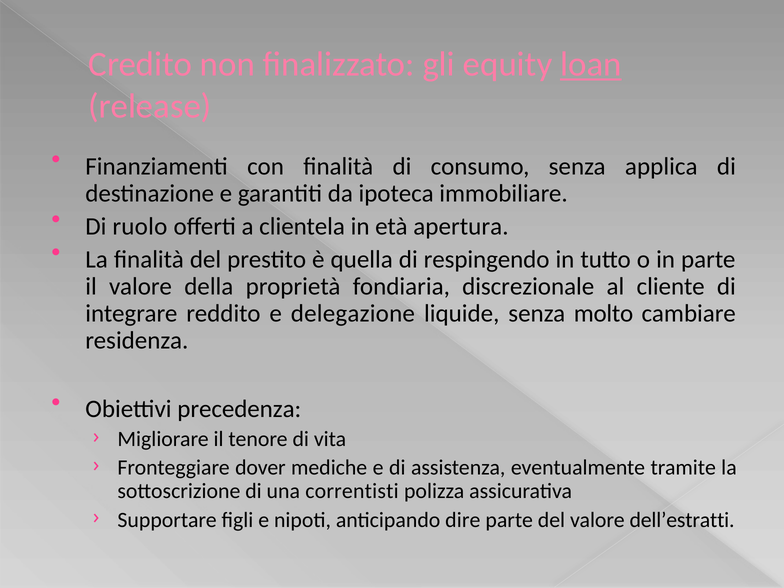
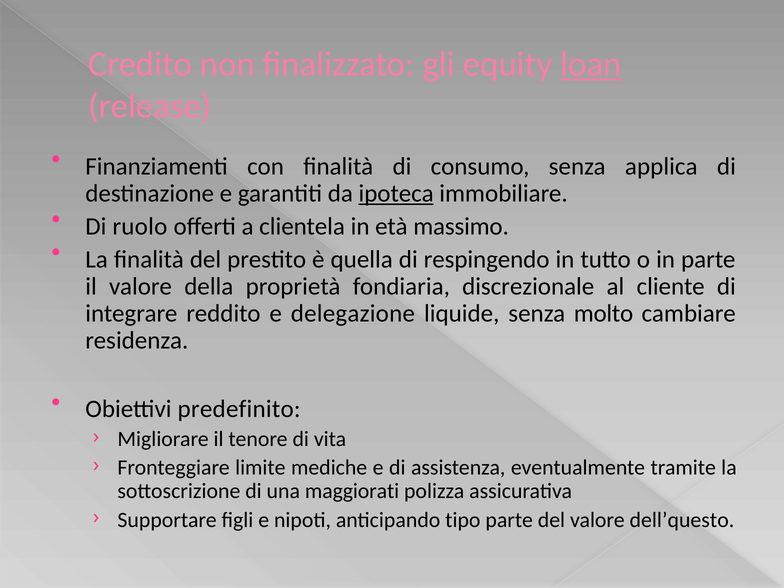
ipoteca underline: none -> present
apertura: apertura -> massimo
precedenza: precedenza -> predefinito
dover: dover -> limite
correntisti: correntisti -> maggiorati
dire: dire -> tipo
dell’estratti: dell’estratti -> dell’questo
